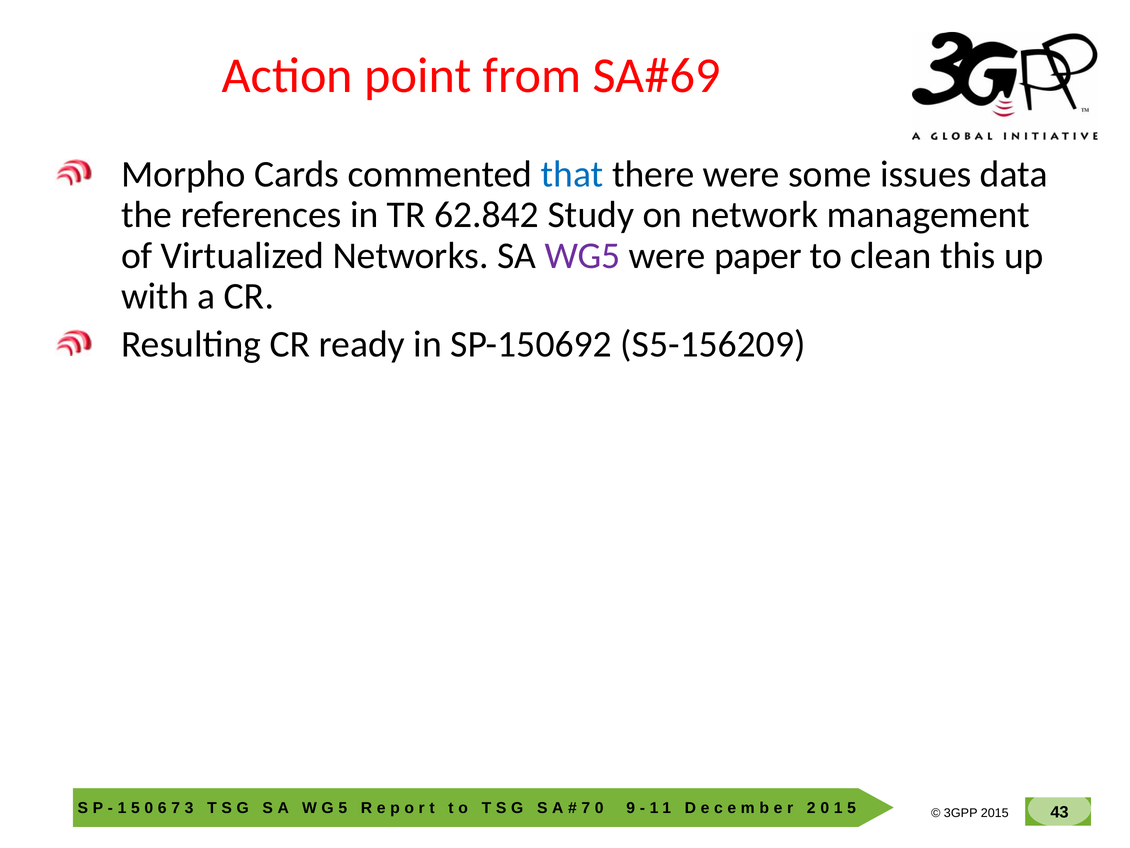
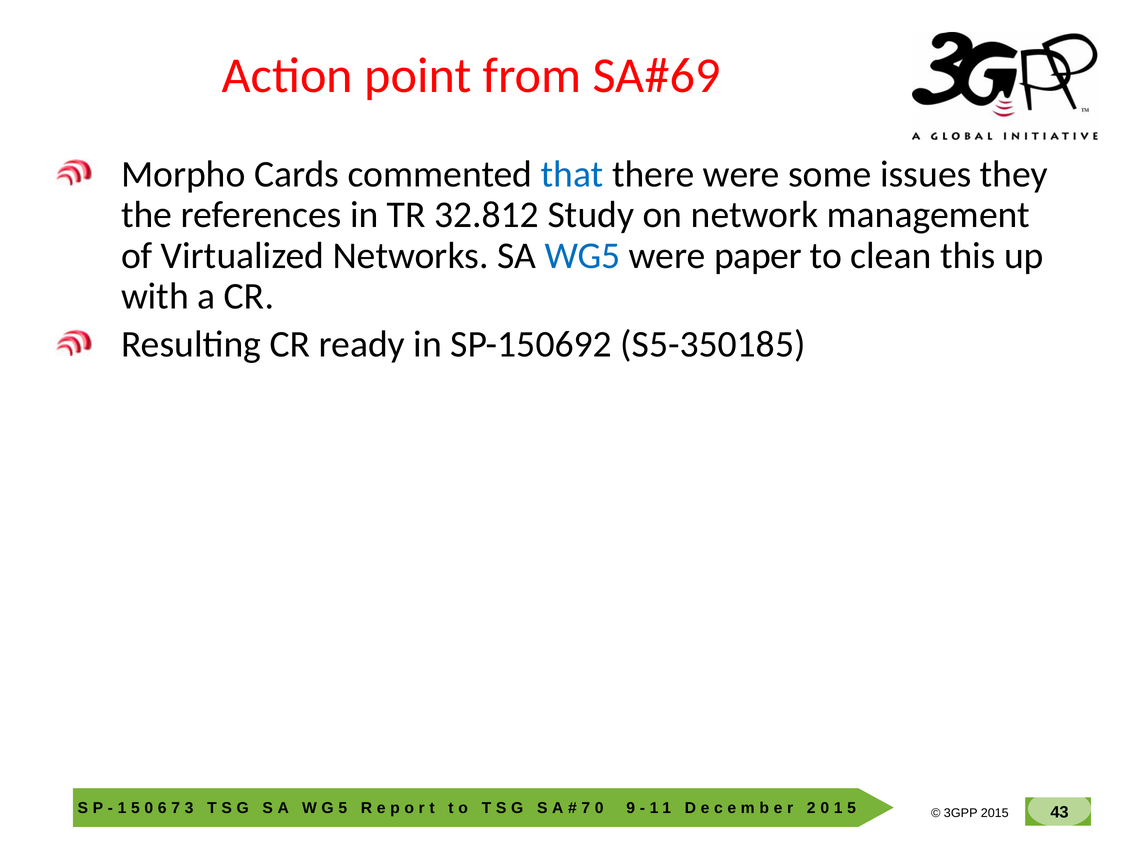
data: data -> they
62.842: 62.842 -> 32.812
WG5 colour: purple -> blue
S5-156209: S5-156209 -> S5-350185
